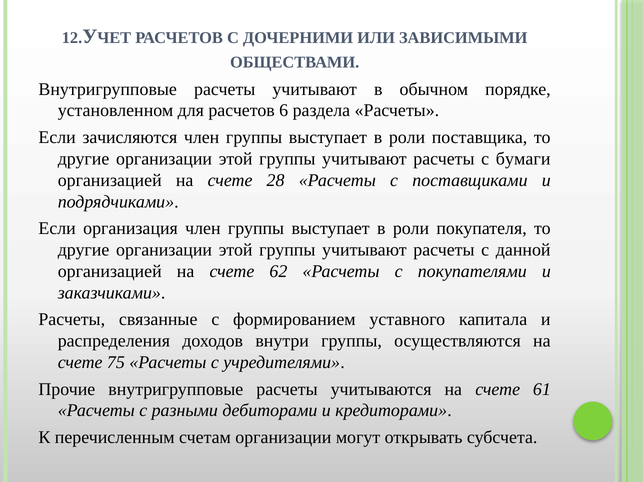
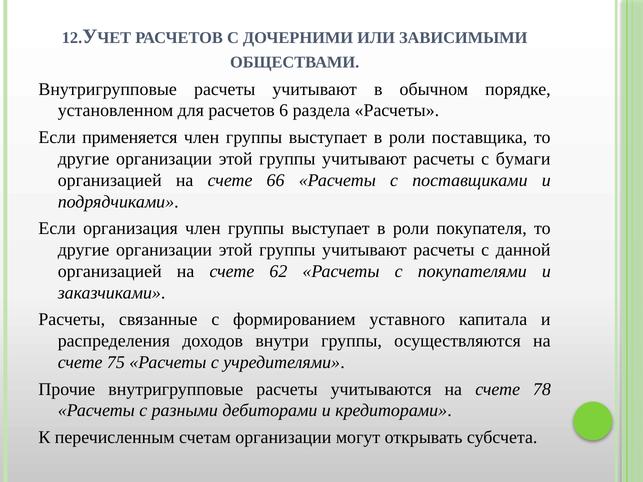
зачисляются: зачисляются -> применяется
28: 28 -> 66
61: 61 -> 78
